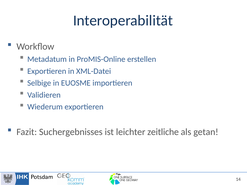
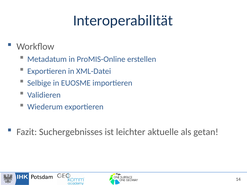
zeitliche: zeitliche -> aktuelle
